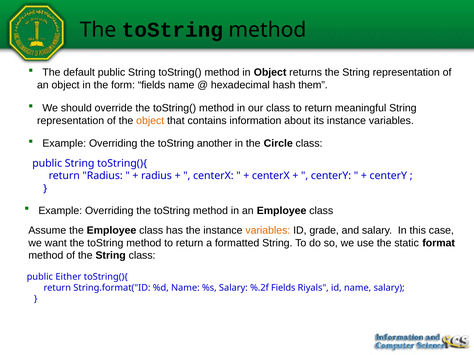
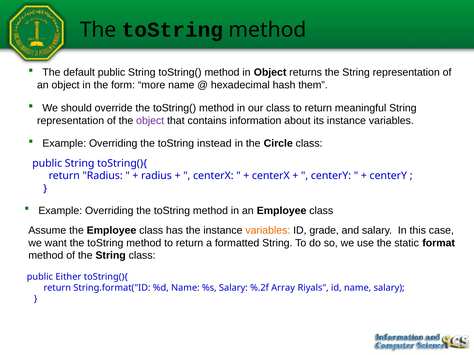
form fields: fields -> more
object at (150, 121) colour: orange -> purple
another: another -> instead
%.2f Fields: Fields -> Array
